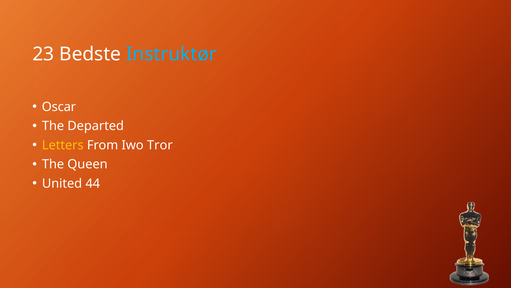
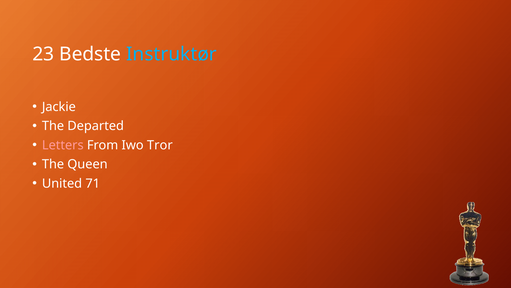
Oscar: Oscar -> Jackie
Letters colour: yellow -> pink
44: 44 -> 71
